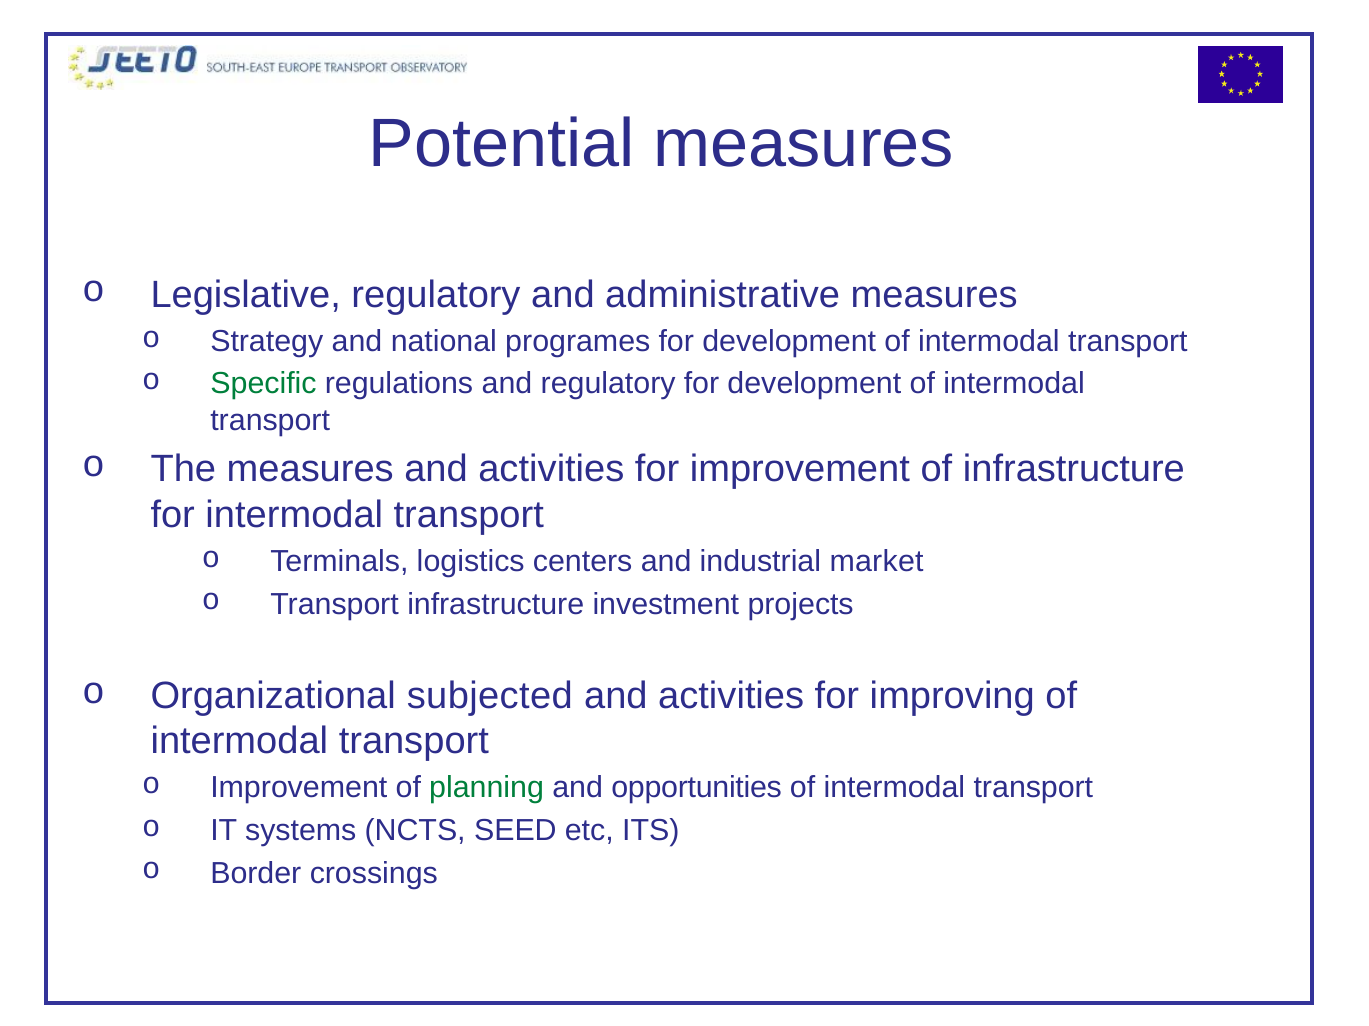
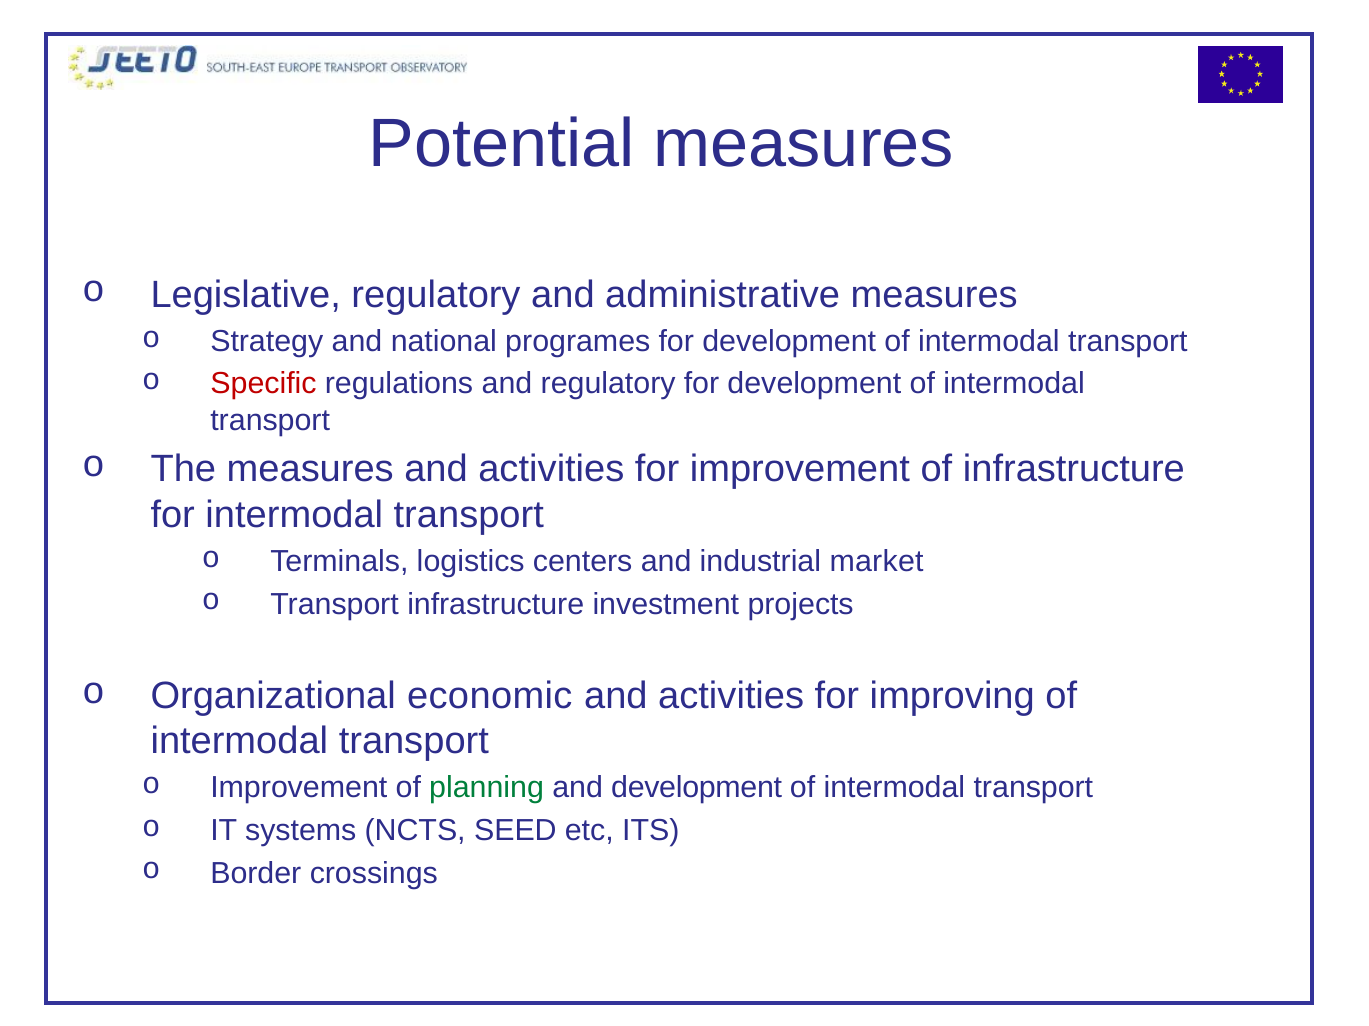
Specific colour: green -> red
subjected: subjected -> economic
and opportunities: opportunities -> development
